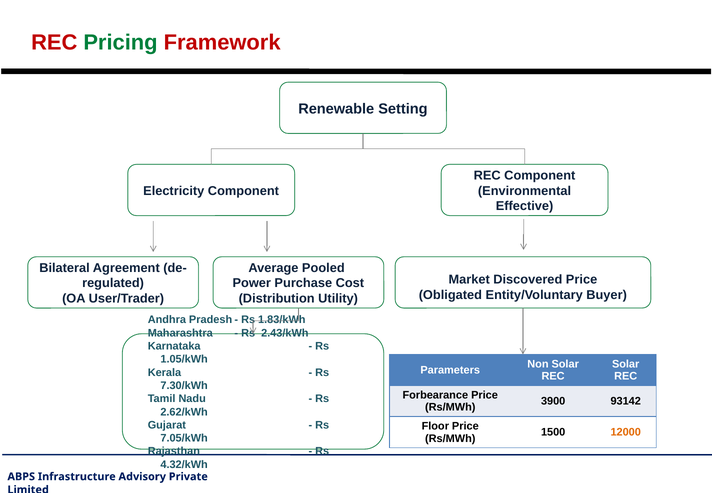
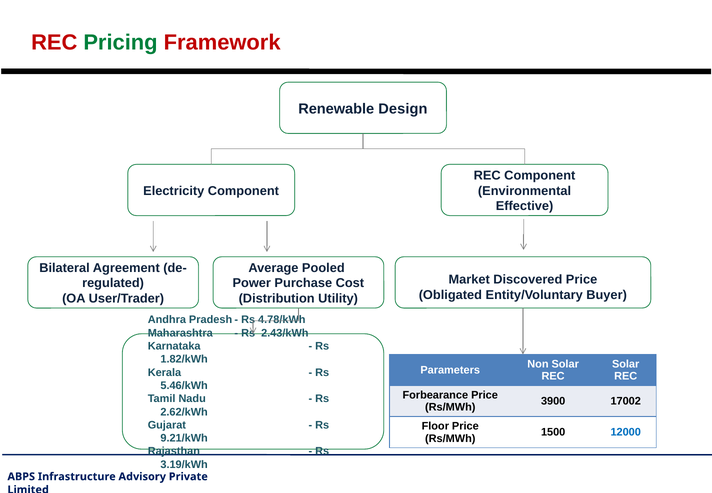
Setting: Setting -> Design
1.83/kWh: 1.83/kWh -> 4.78/kWh
1.05/kWh: 1.05/kWh -> 1.82/kWh
7.30/kWh: 7.30/kWh -> 5.46/kWh
93142: 93142 -> 17002
12000 colour: orange -> blue
7.05/kWh: 7.05/kWh -> 9.21/kWh
4.32/kWh: 4.32/kWh -> 3.19/kWh
